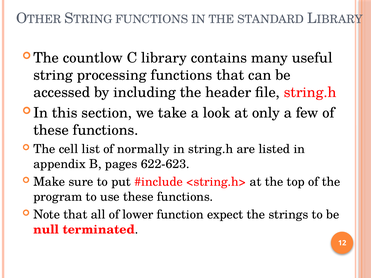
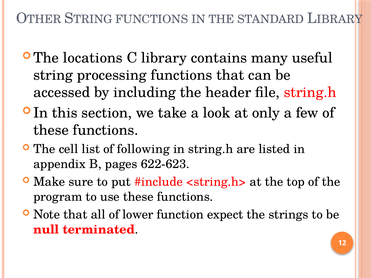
countlow: countlow -> locations
normally: normally -> following
